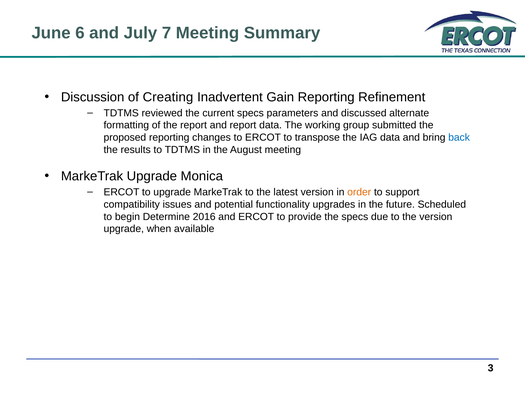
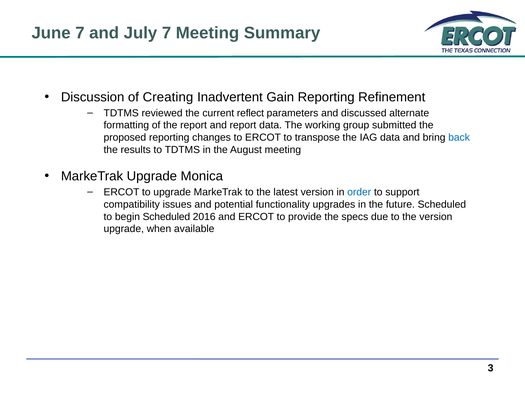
June 6: 6 -> 7
current specs: specs -> reflect
order colour: orange -> blue
begin Determine: Determine -> Scheduled
